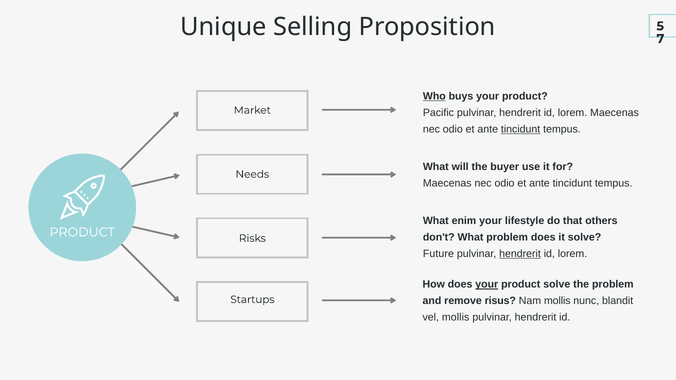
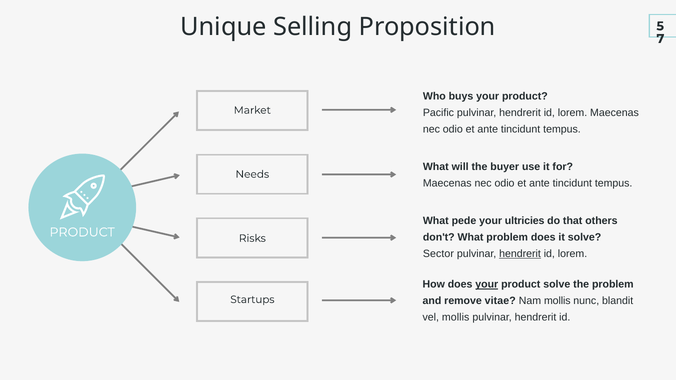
Who underline: present -> none
tincidunt at (521, 129) underline: present -> none
enim: enim -> pede
lifestyle: lifestyle -> ultricies
Future: Future -> Sector
risus: risus -> vitae
